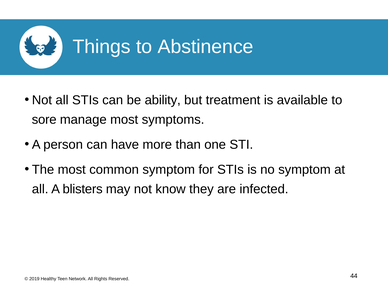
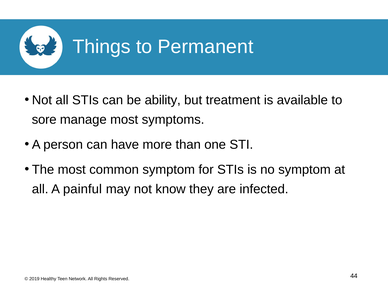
Abstinence: Abstinence -> Permanent
blisters: blisters -> painful
